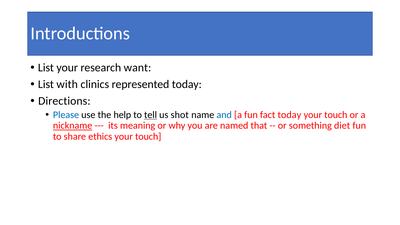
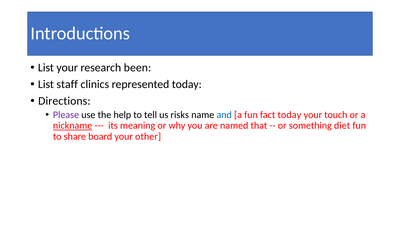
want: want -> been
with: with -> staff
Please colour: blue -> purple
tell underline: present -> none
shot: shot -> risks
ethics: ethics -> board
touch at (148, 136): touch -> other
